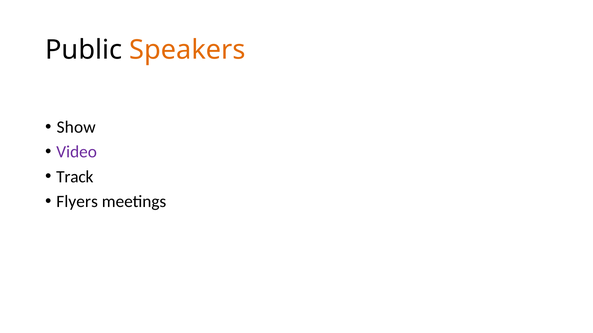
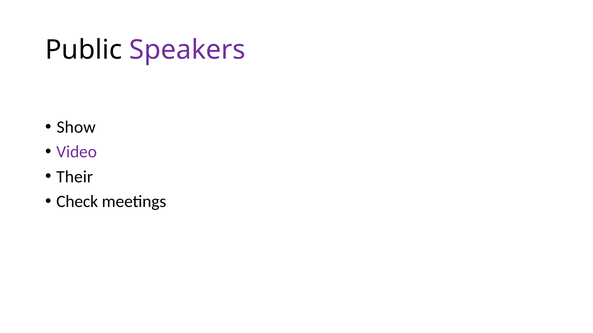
Speakers colour: orange -> purple
Track: Track -> Their
Flyers: Flyers -> Check
